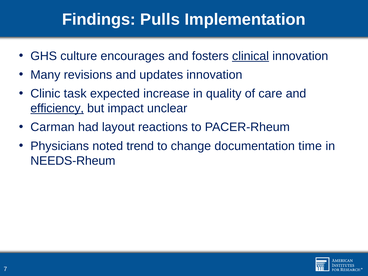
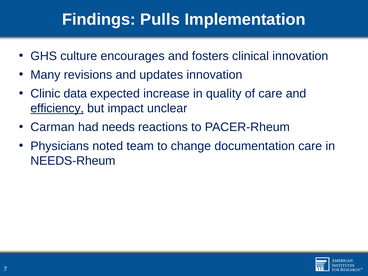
clinical underline: present -> none
task: task -> data
layout: layout -> needs
trend: trend -> team
documentation time: time -> care
